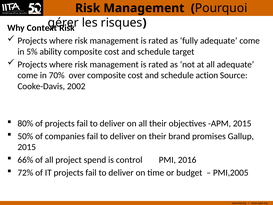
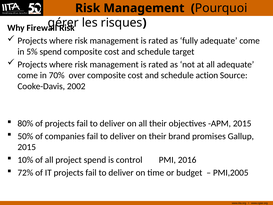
Context: Context -> Firewall
5% ability: ability -> spend
66%: 66% -> 10%
